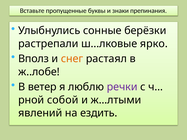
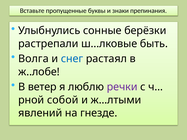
ярко: ярко -> быть
Вполз: Вполз -> Волга
снег colour: orange -> blue
ездить: ездить -> гнезде
